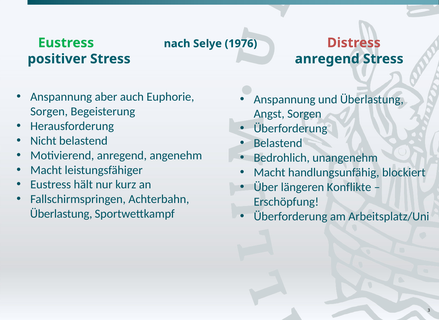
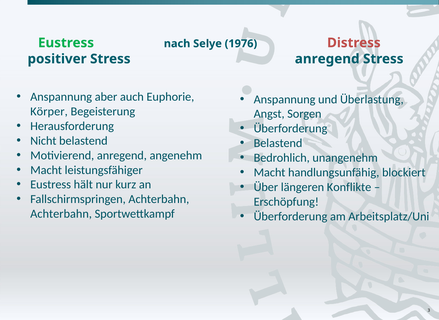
Sorgen at (49, 112): Sorgen -> Körper
Überlastung at (61, 214): Überlastung -> Achterbahn
